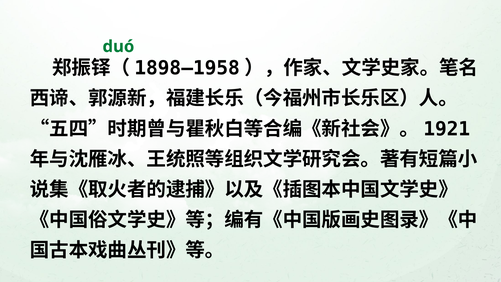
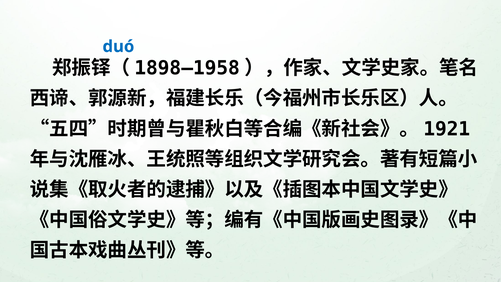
duó colour: green -> blue
